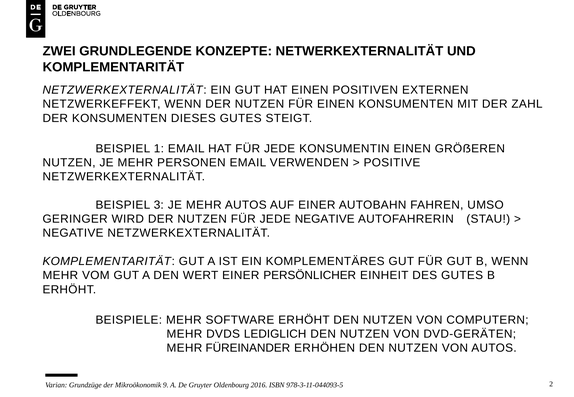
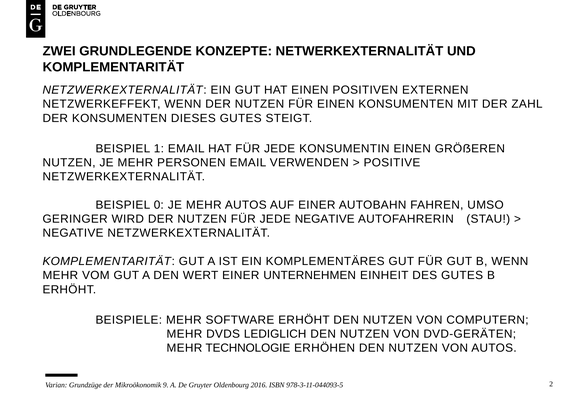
3: 3 -> 0
PERSÖNLICHER: PERSÖNLICHER -> UNTERNEHMEN
FÜREINANDER: FÜREINANDER -> TECHNOLOGIE
